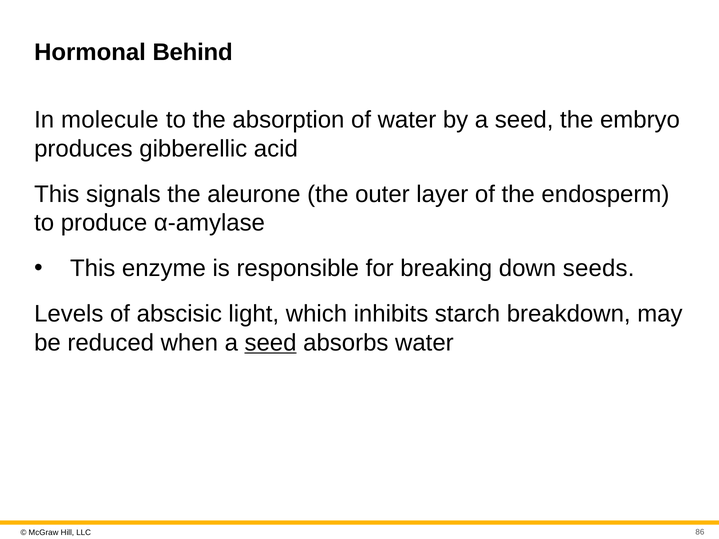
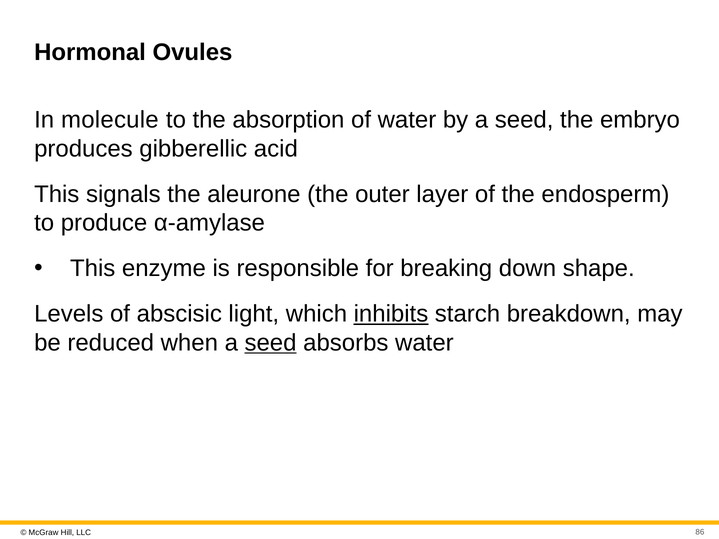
Behind: Behind -> Ovules
seeds: seeds -> shape
inhibits underline: none -> present
